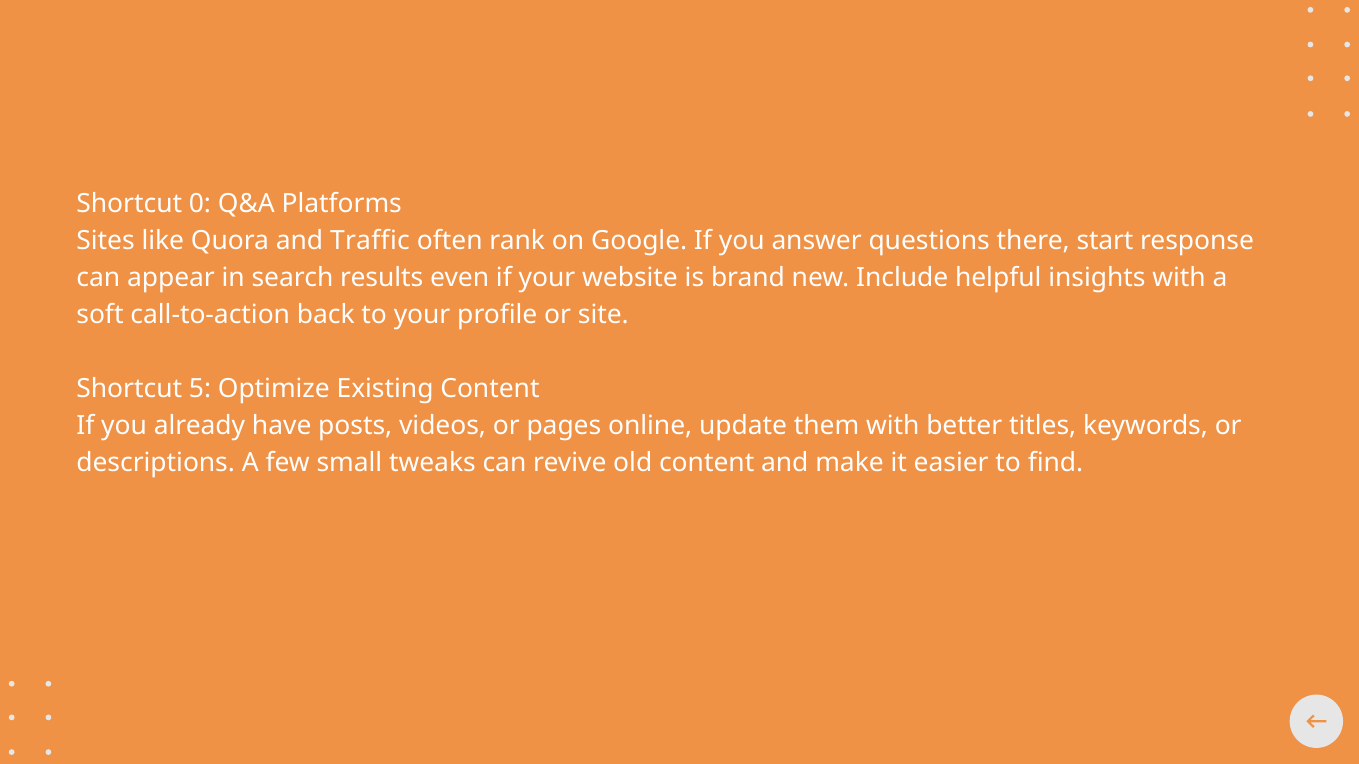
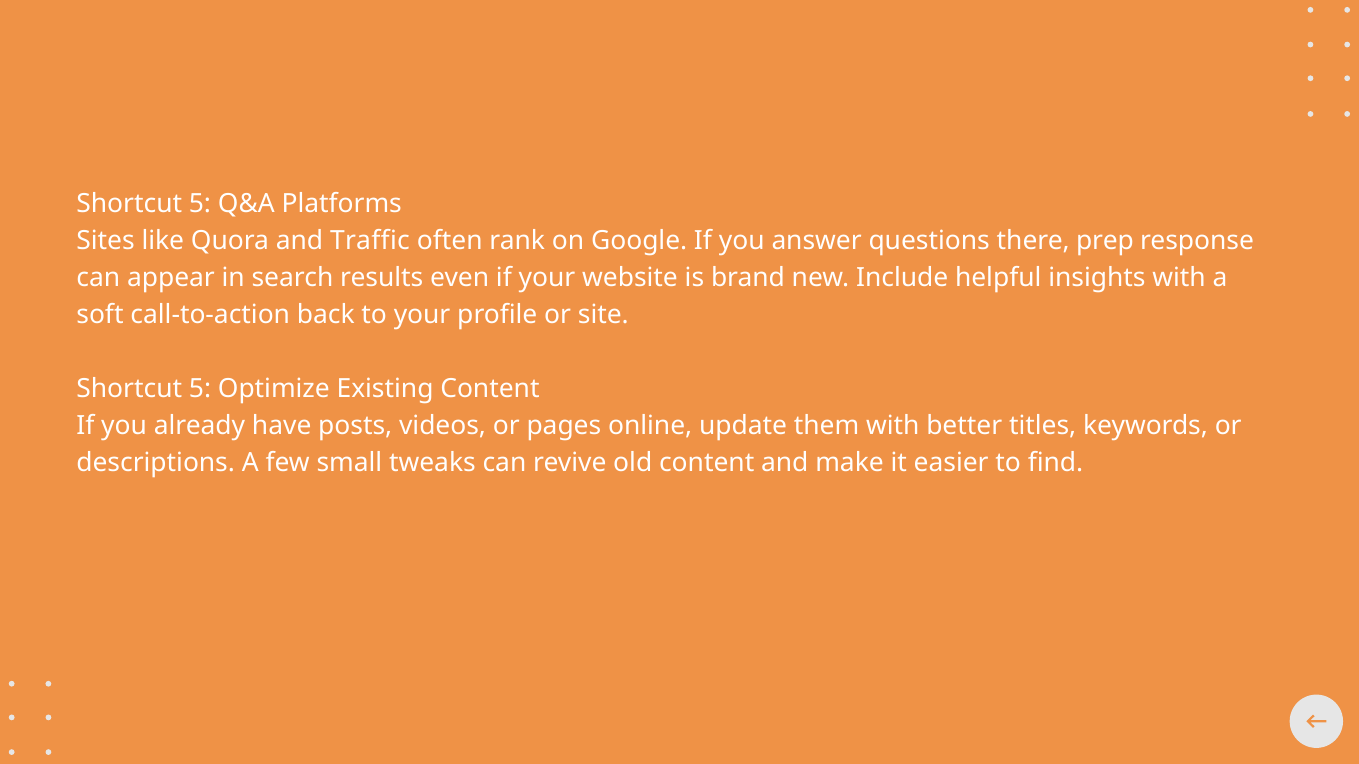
0 at (200, 204): 0 -> 5
start: start -> prep
